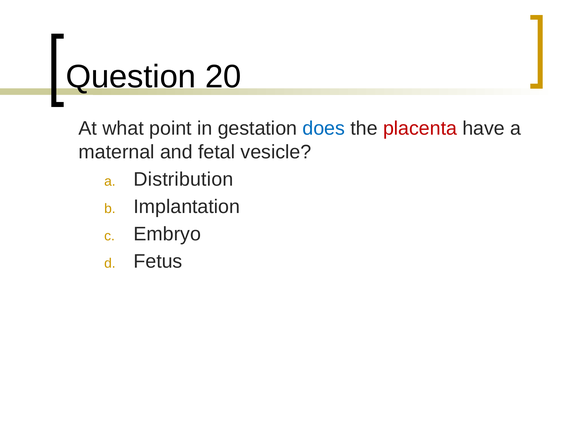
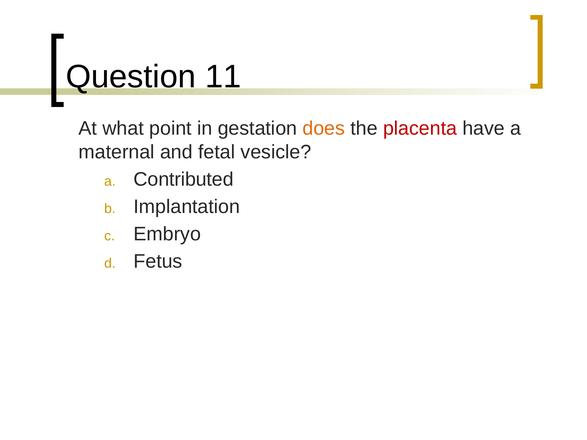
20: 20 -> 11
does colour: blue -> orange
Distribution: Distribution -> Contributed
